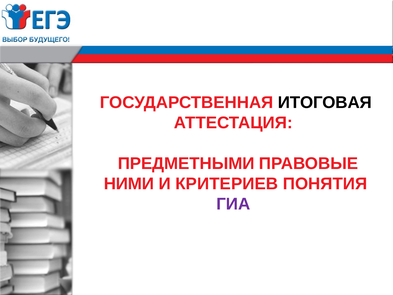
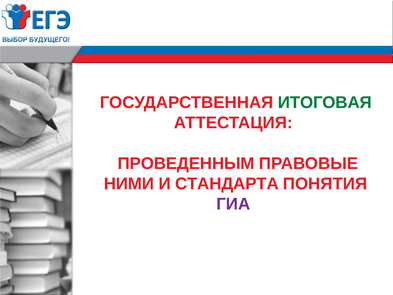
ИТОГОВАЯ colour: black -> green
ПРЕДМЕТНЫМИ: ПРЕДМЕТНЫМИ -> ПРОВЕДЕННЫМ
КРИТЕРИЕВ: КРИТЕРИЕВ -> СТАНДАРТА
